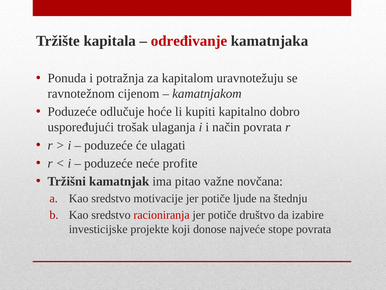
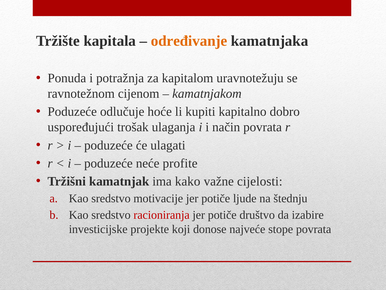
određivanje colour: red -> orange
pitao: pitao -> kako
novčana: novčana -> cijelosti
